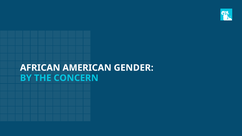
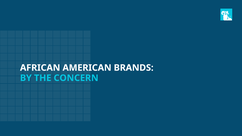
GENDER: GENDER -> BRANDS
